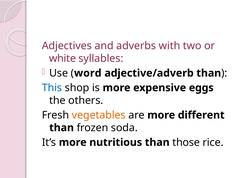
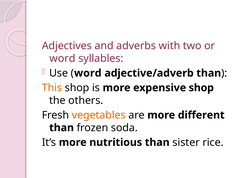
white at (62, 59): white -> word
This colour: blue -> orange
expensive eggs: eggs -> shop
those: those -> sister
